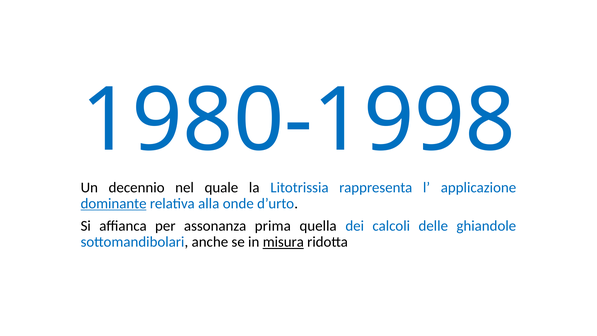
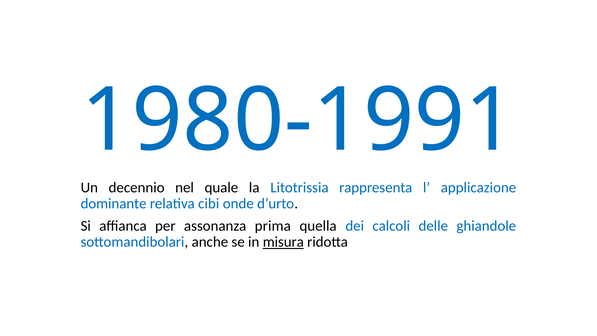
1980-1998: 1980-1998 -> 1980-1991
dominante underline: present -> none
alla: alla -> cibi
